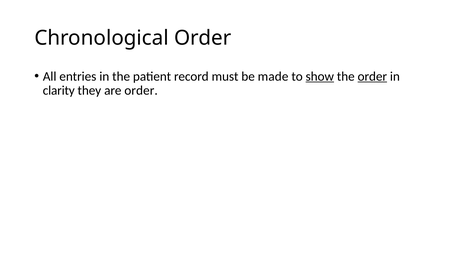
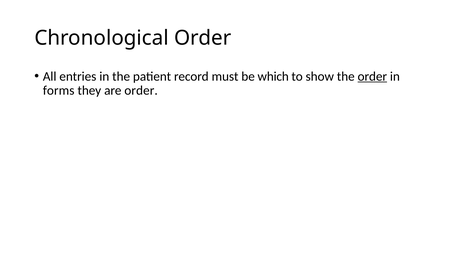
made: made -> which
show underline: present -> none
clarity: clarity -> forms
